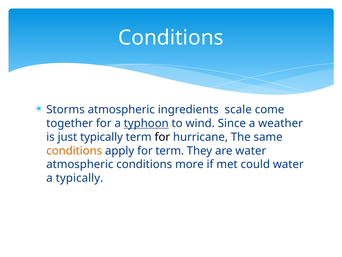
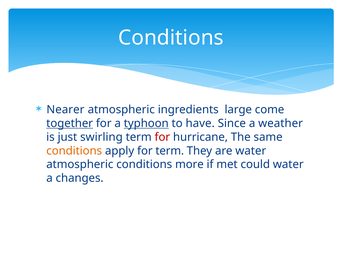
Storms: Storms -> Nearer
scale: scale -> large
together underline: none -> present
wind: wind -> have
just typically: typically -> swirling
for at (162, 137) colour: black -> red
a typically: typically -> changes
